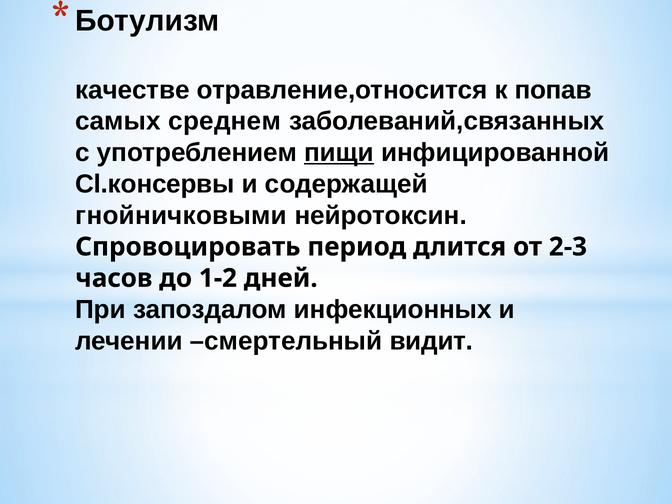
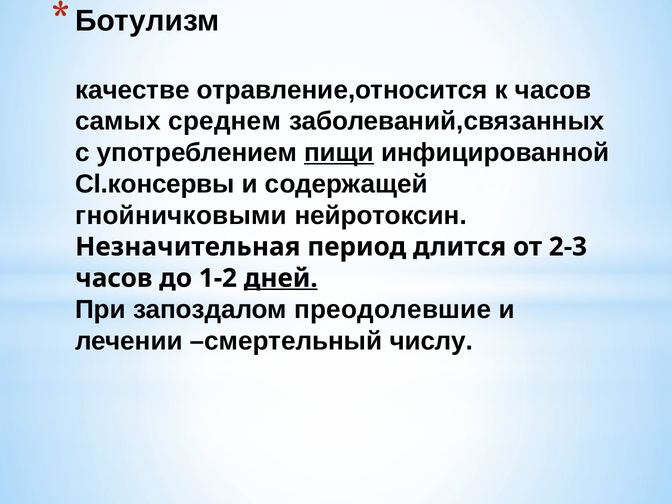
к попав: попав -> часов
Спровоцировать: Спровоцировать -> Незначительная
дней underline: none -> present
инфекционных: инфекционных -> преодолевшие
видит: видит -> числу
